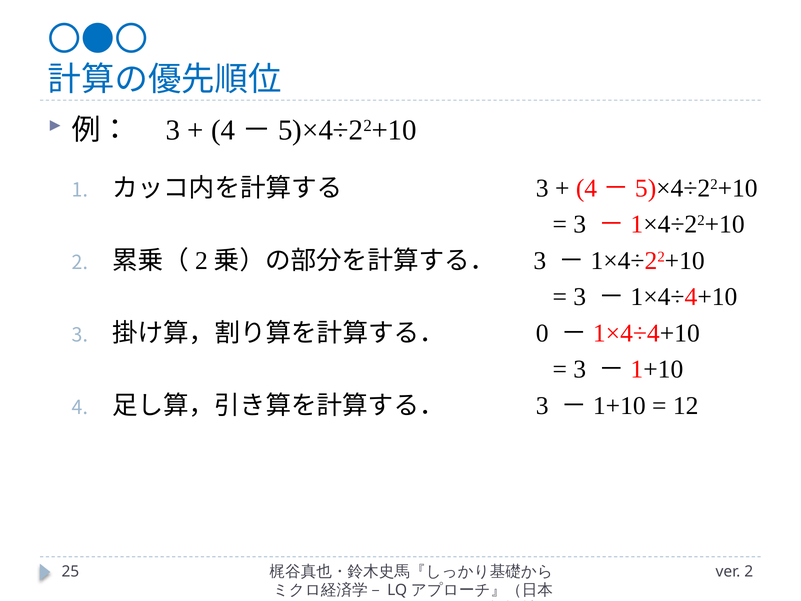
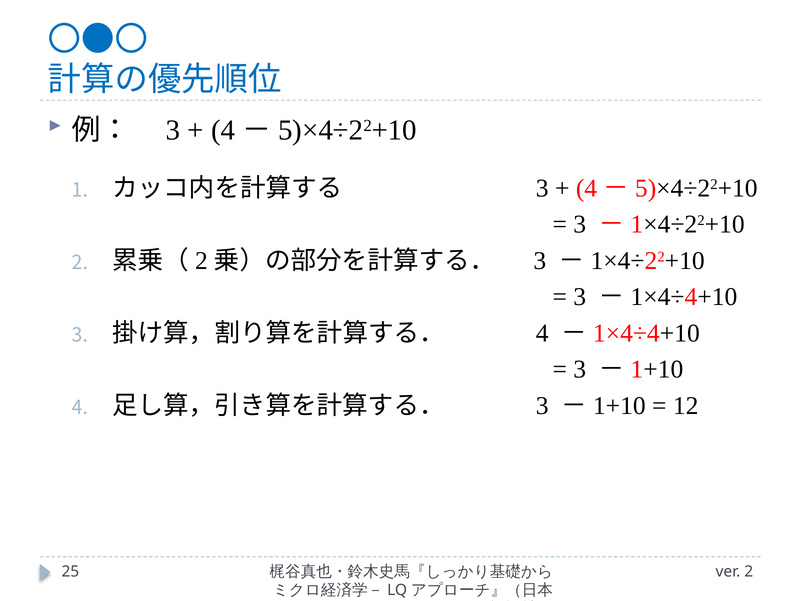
0 at (542, 333): 0 -> 4
